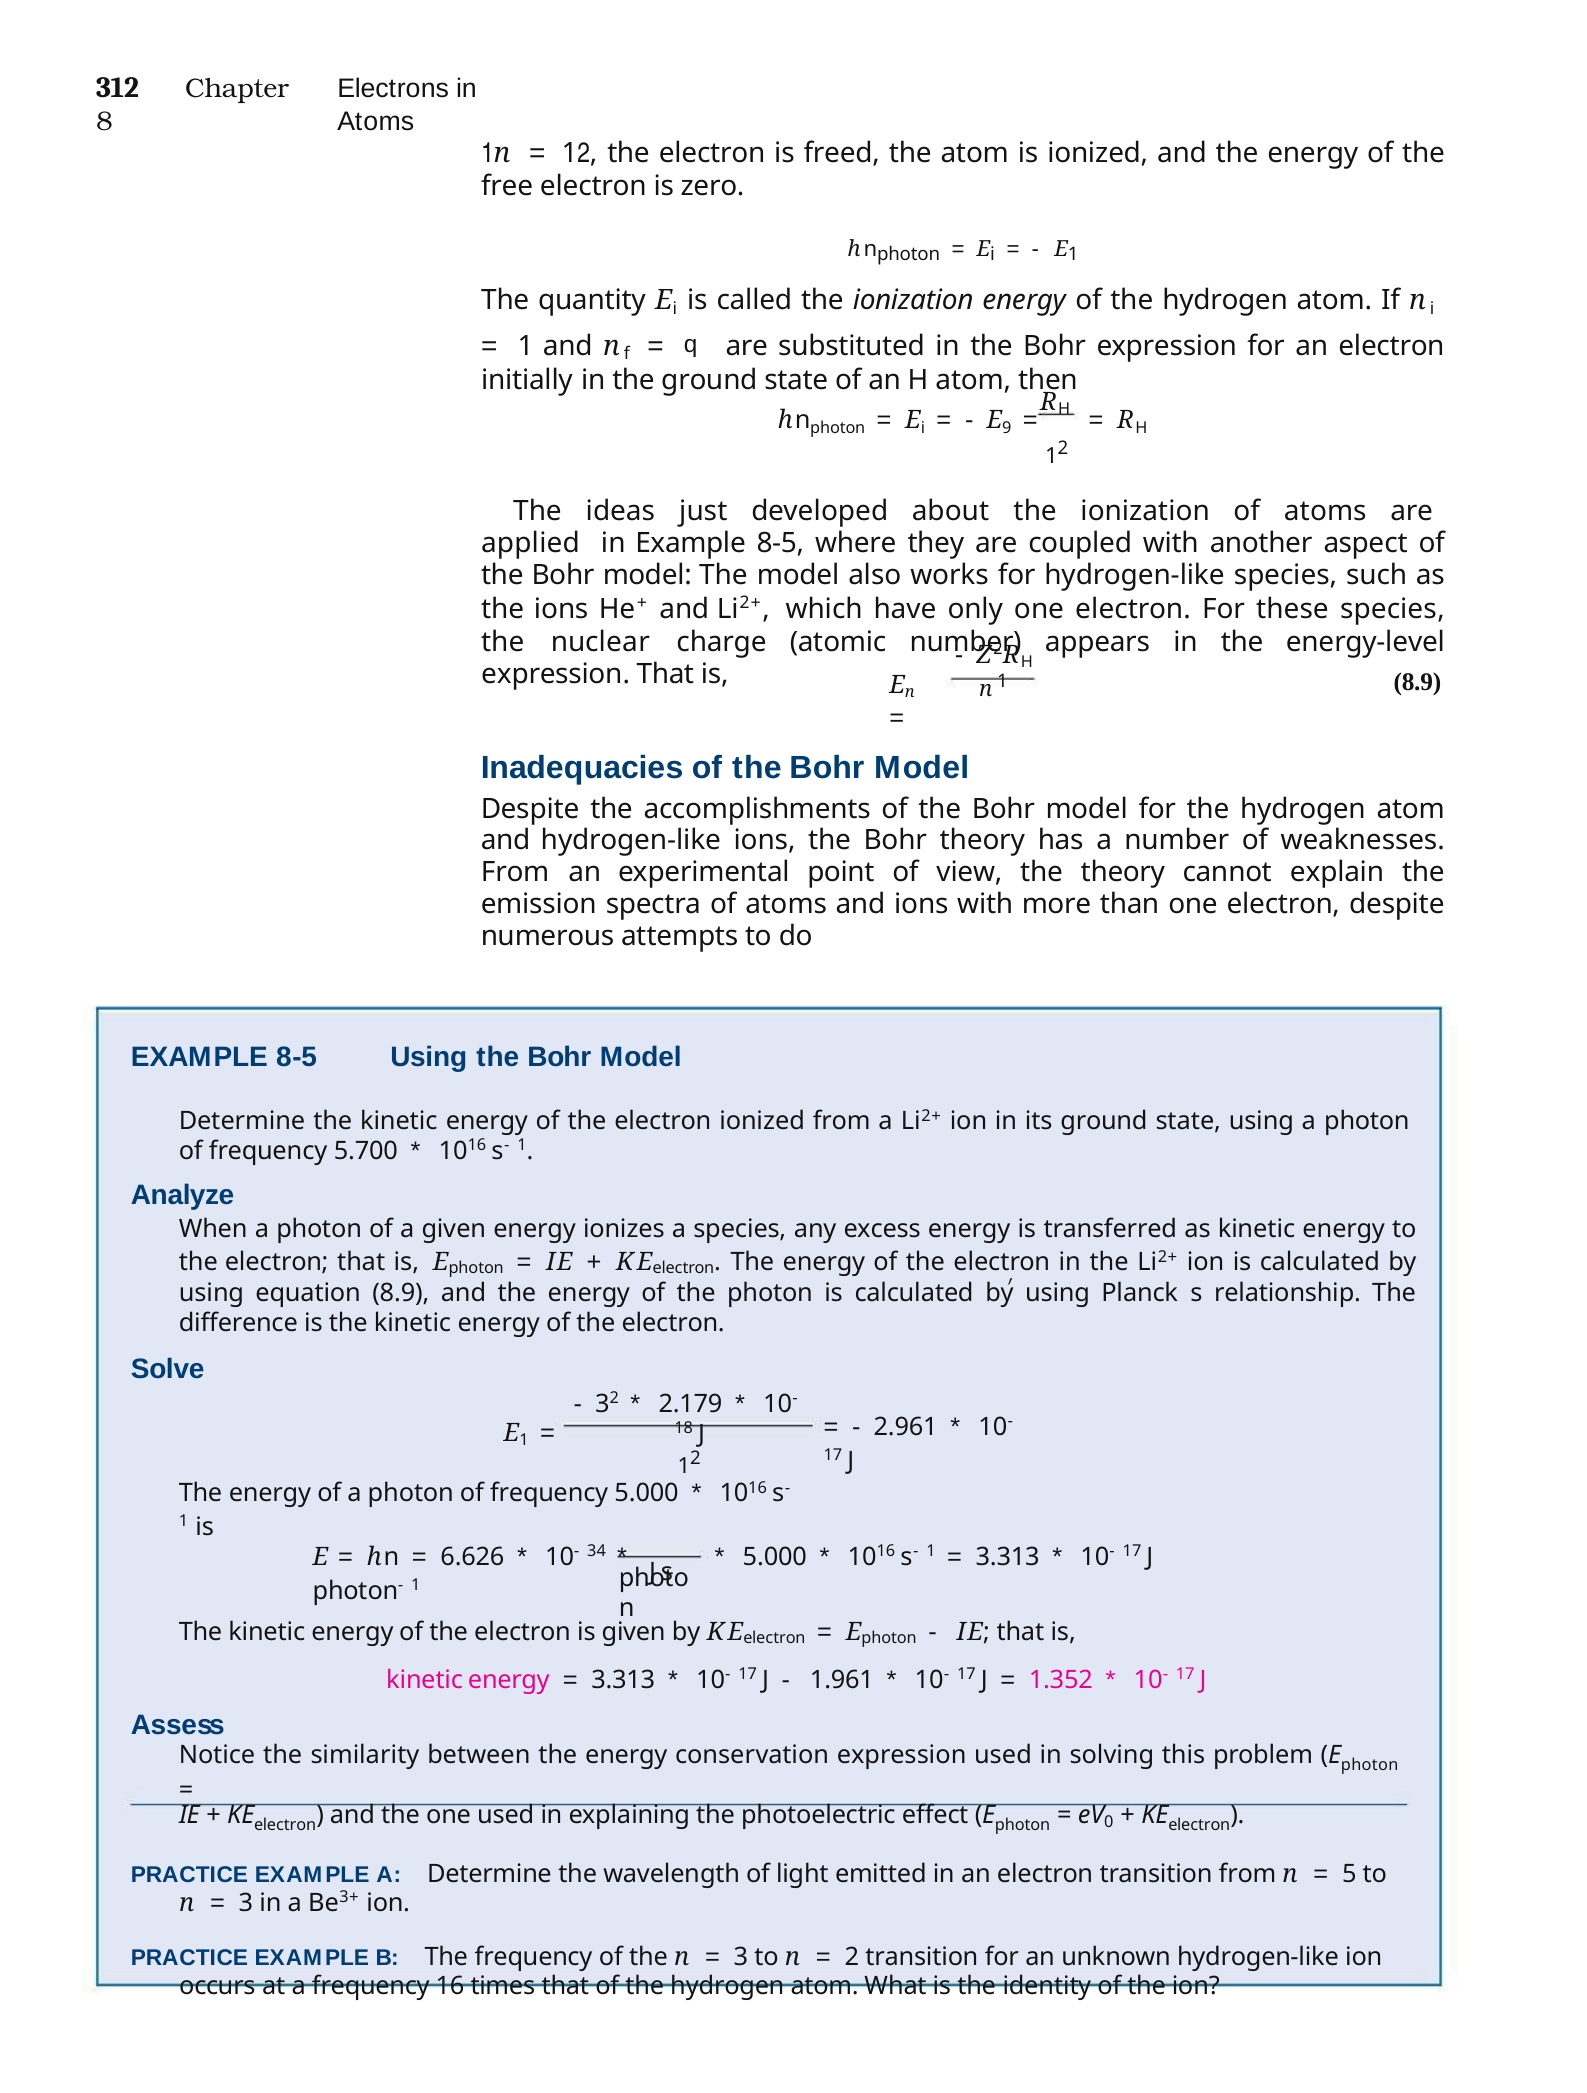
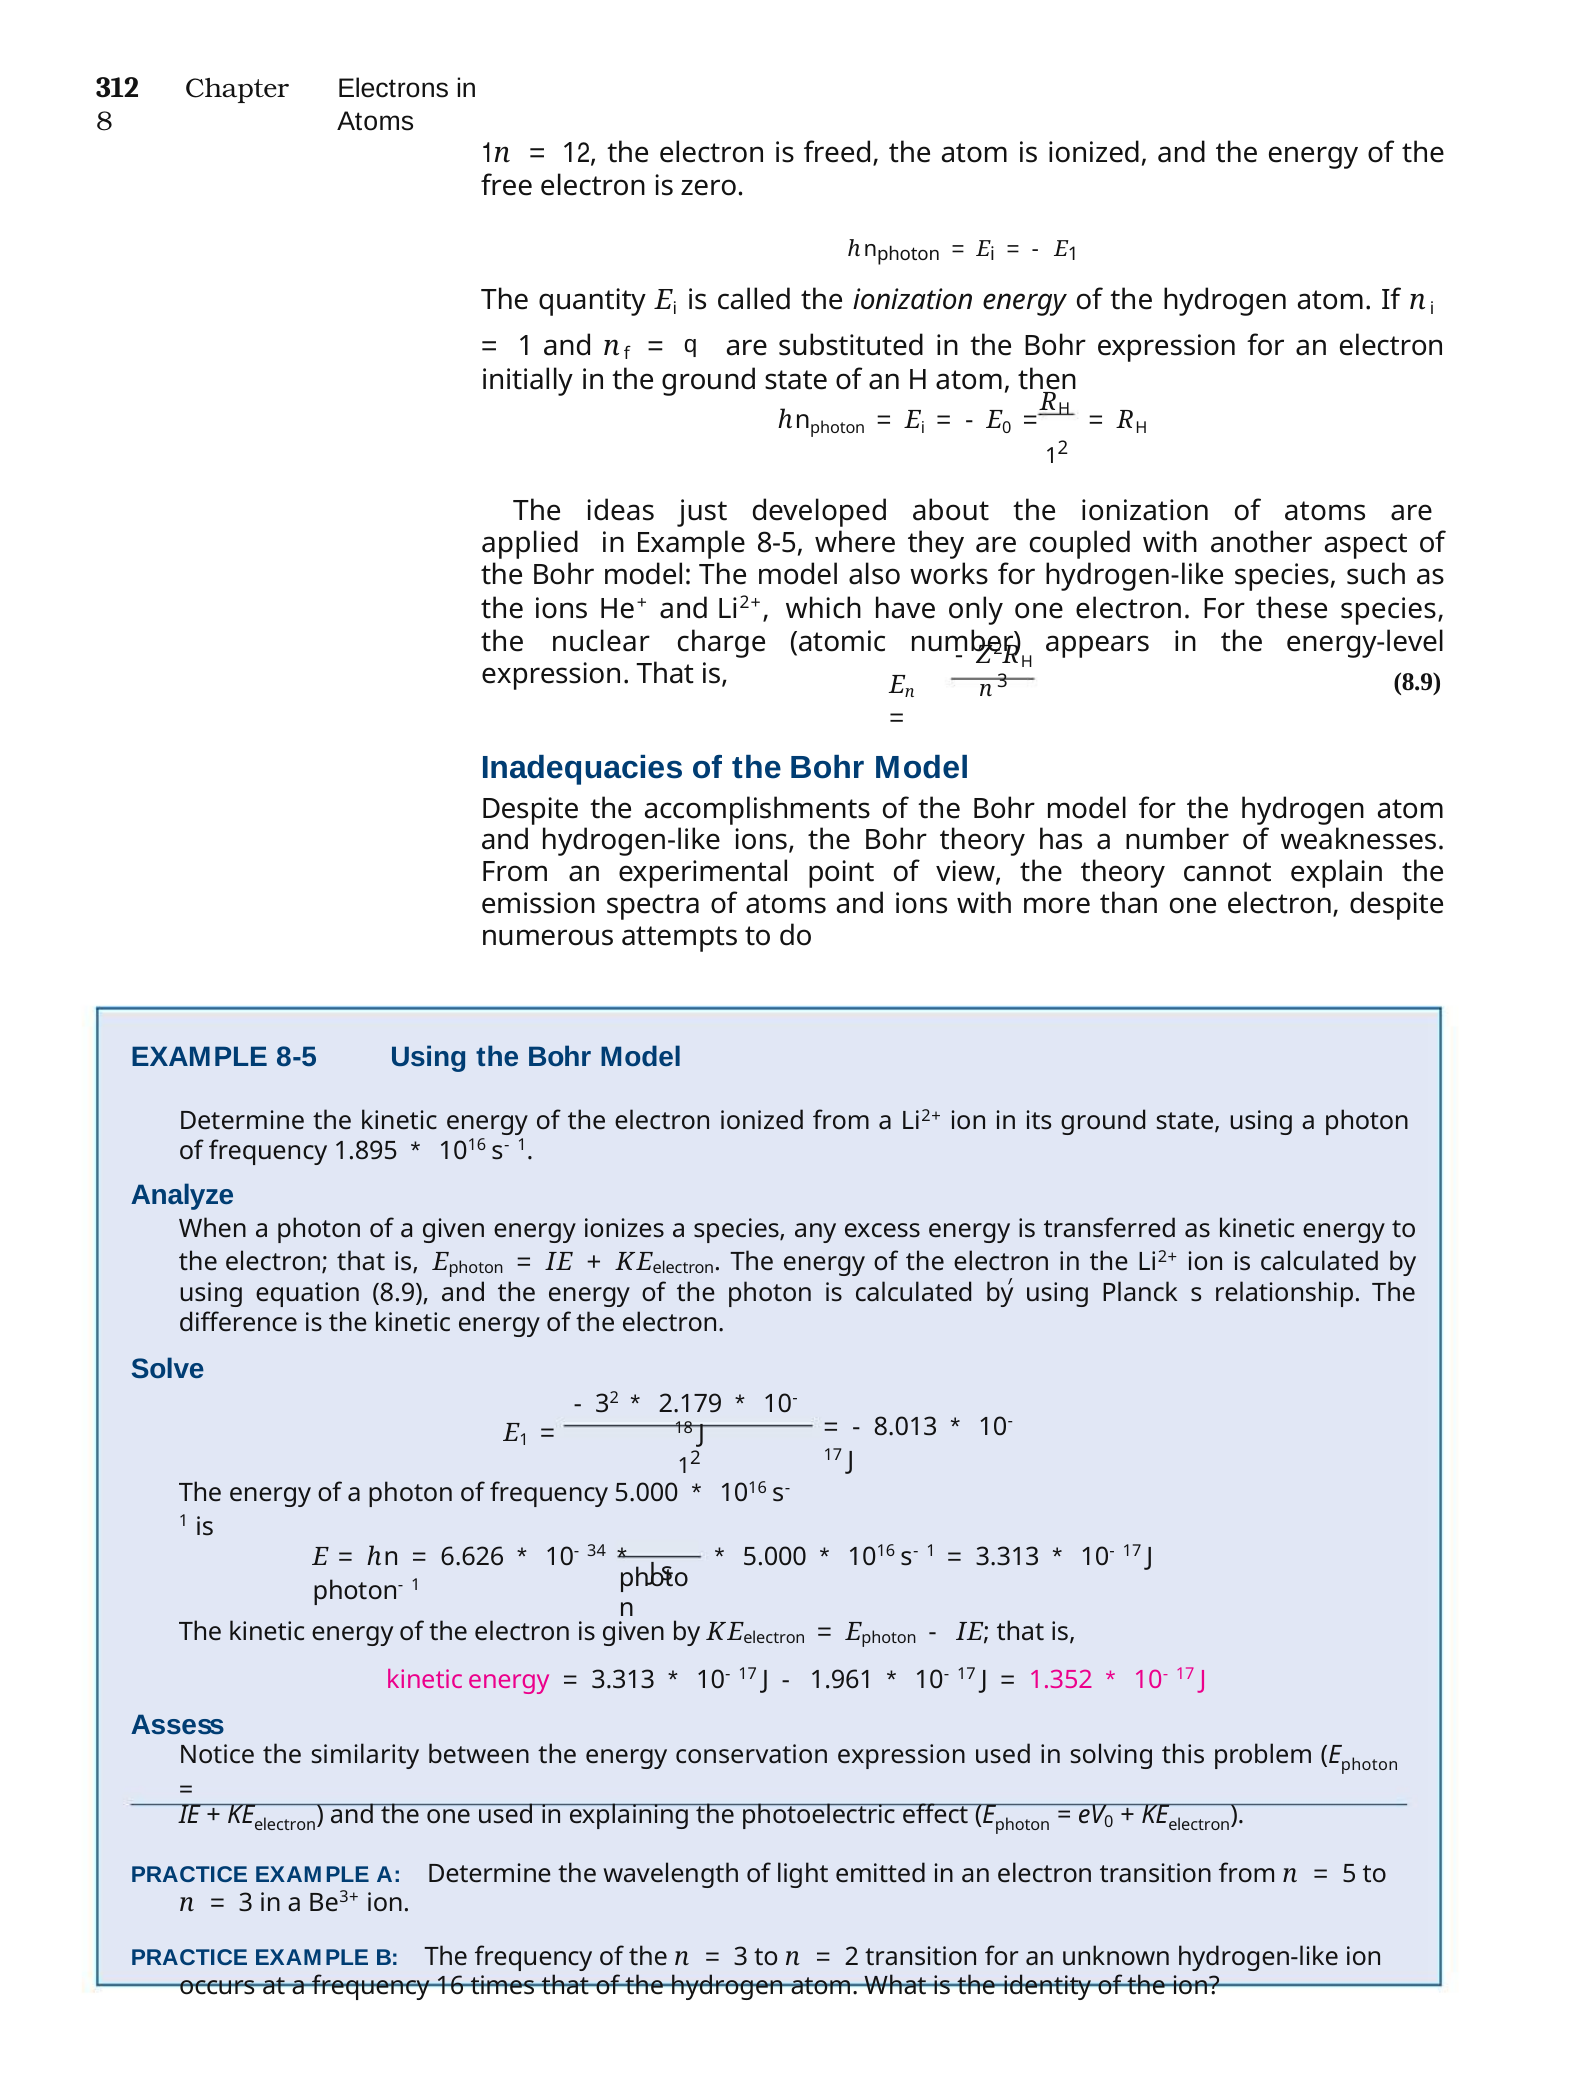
E 9: 9 -> 0
n 1: 1 -> 3
5.700: 5.700 -> 1.895
2.961: 2.961 -> 8.013
